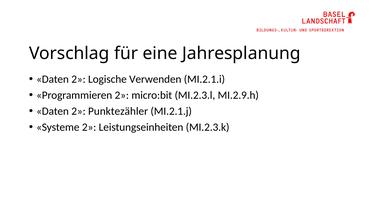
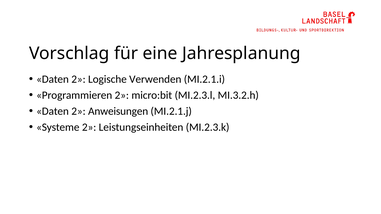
MI.2.9.h: MI.2.9.h -> MI.3.2.h
Punktezähler: Punktezähler -> Anweisungen
